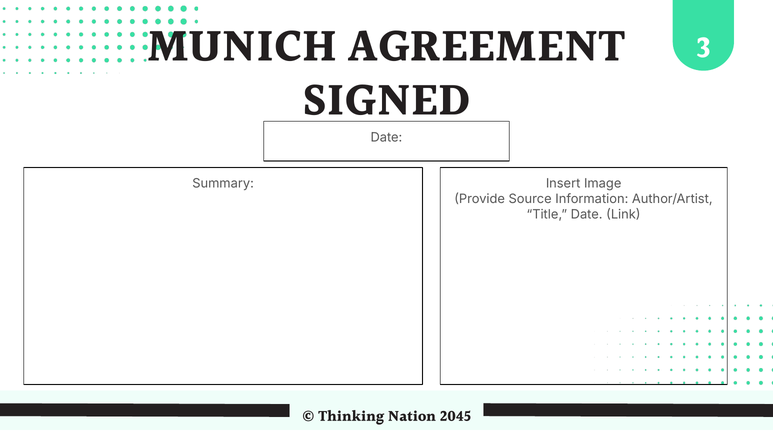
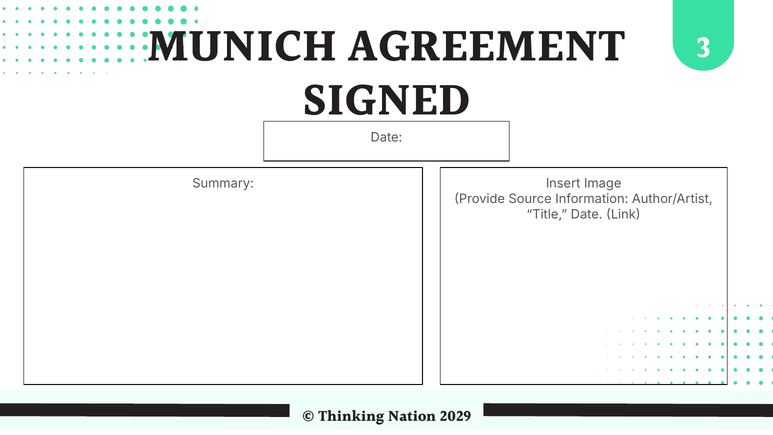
2045: 2045 -> 2029
